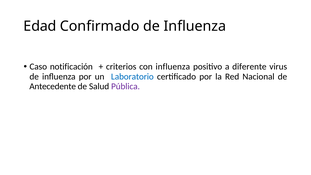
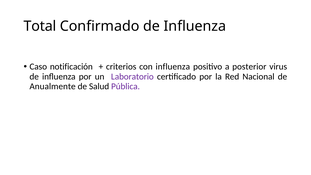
Edad: Edad -> Total
diferente: diferente -> posterior
Laboratorio colour: blue -> purple
Antecedente: Antecedente -> Anualmente
